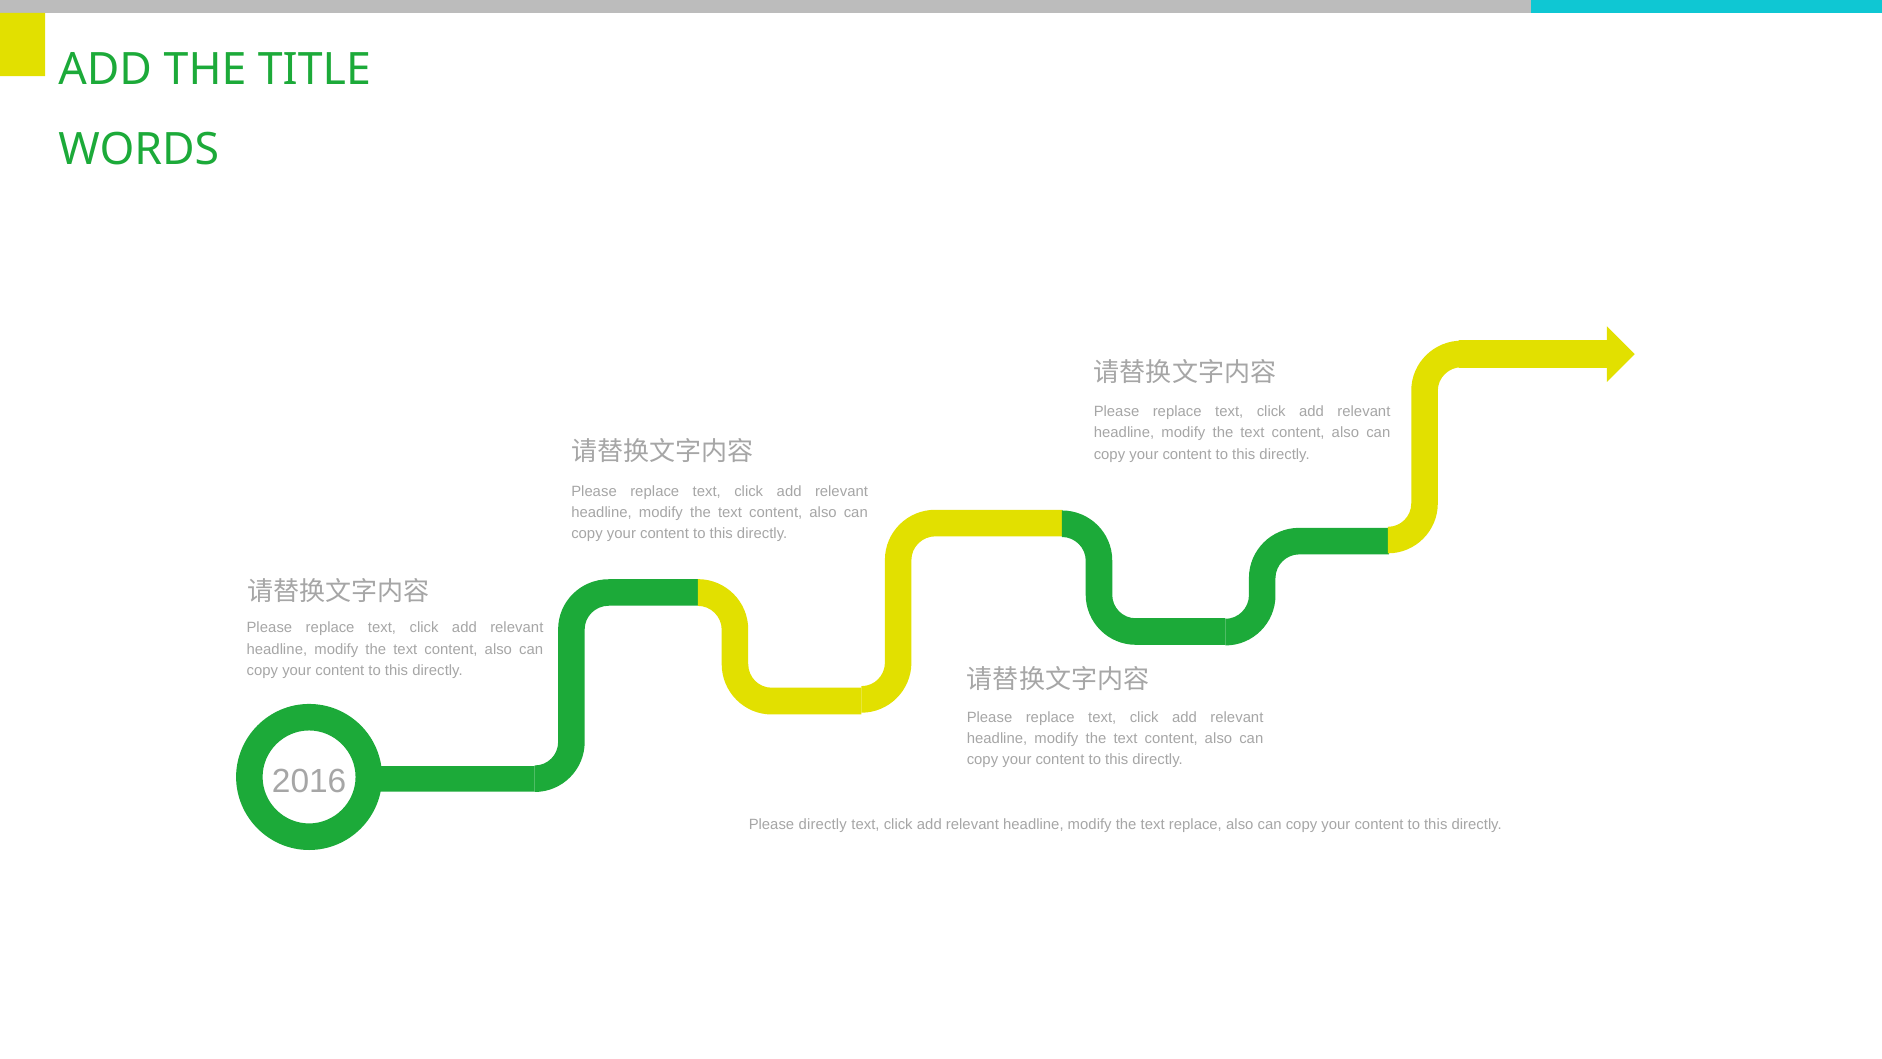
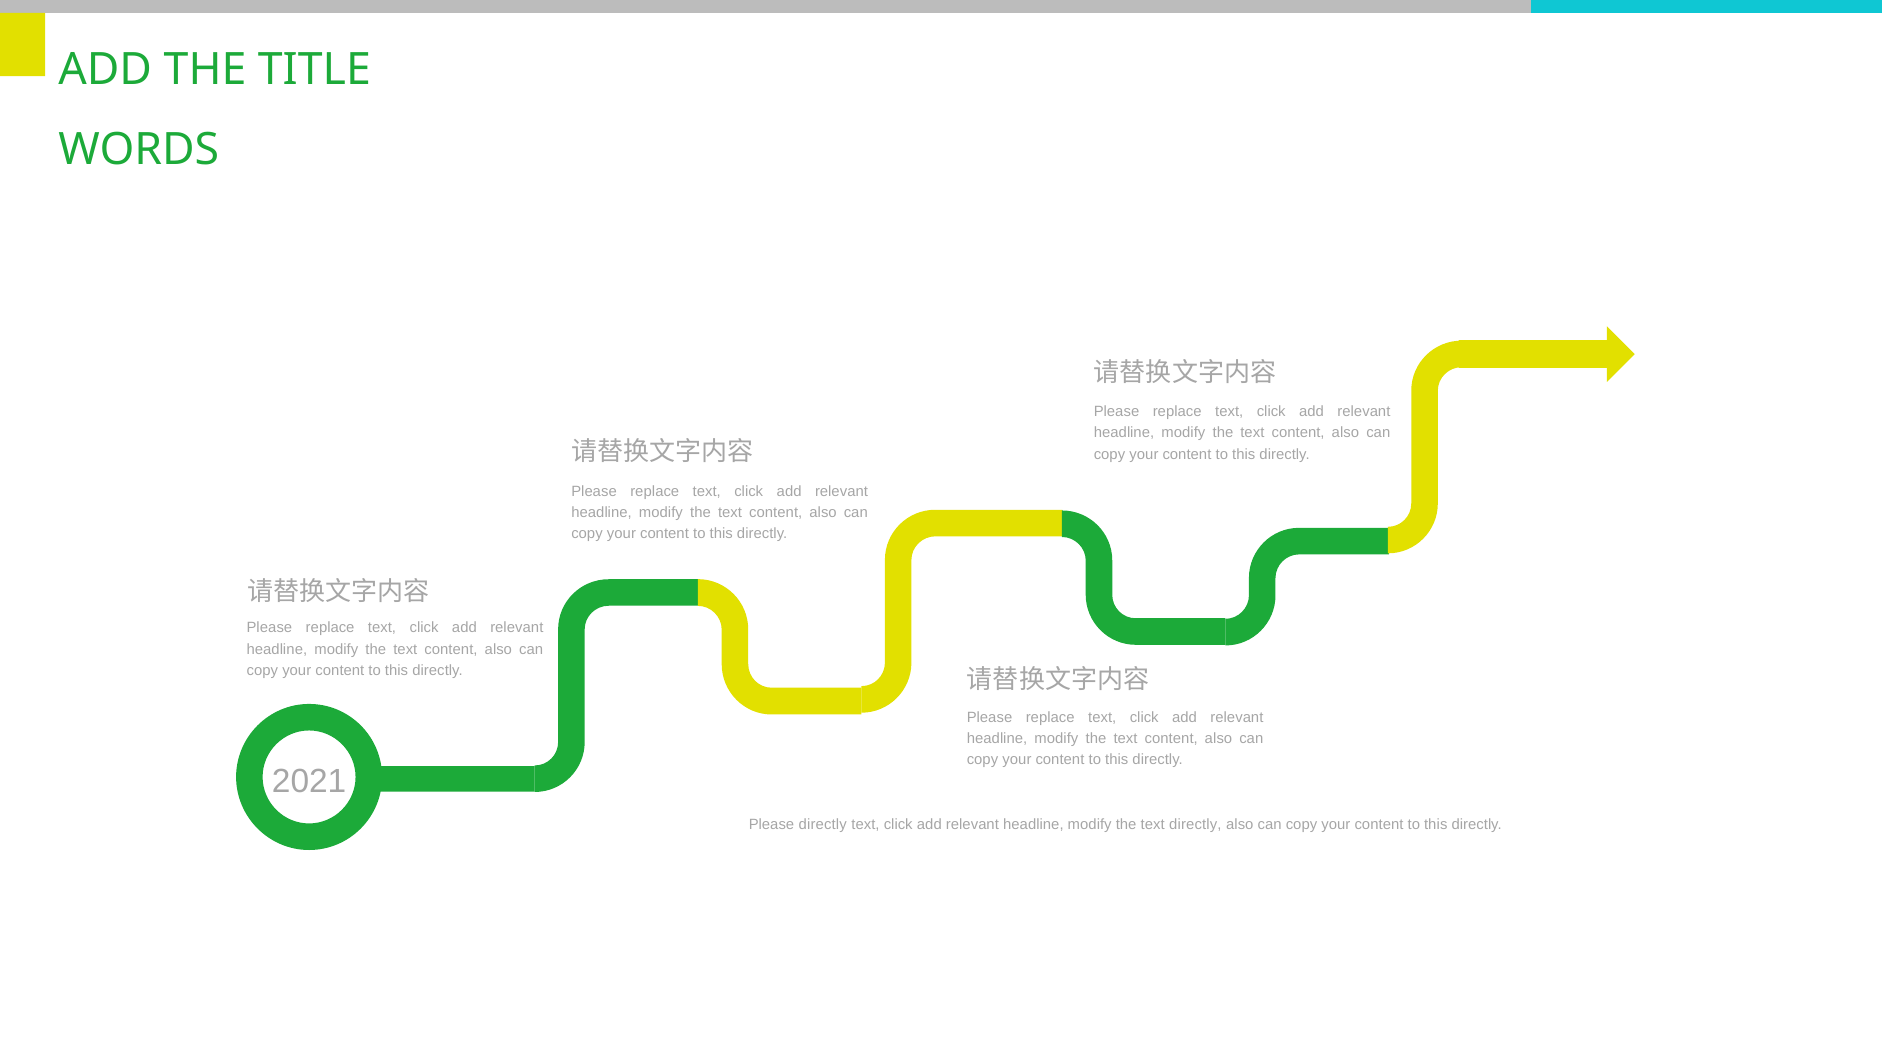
2016: 2016 -> 2021
text replace: replace -> directly
